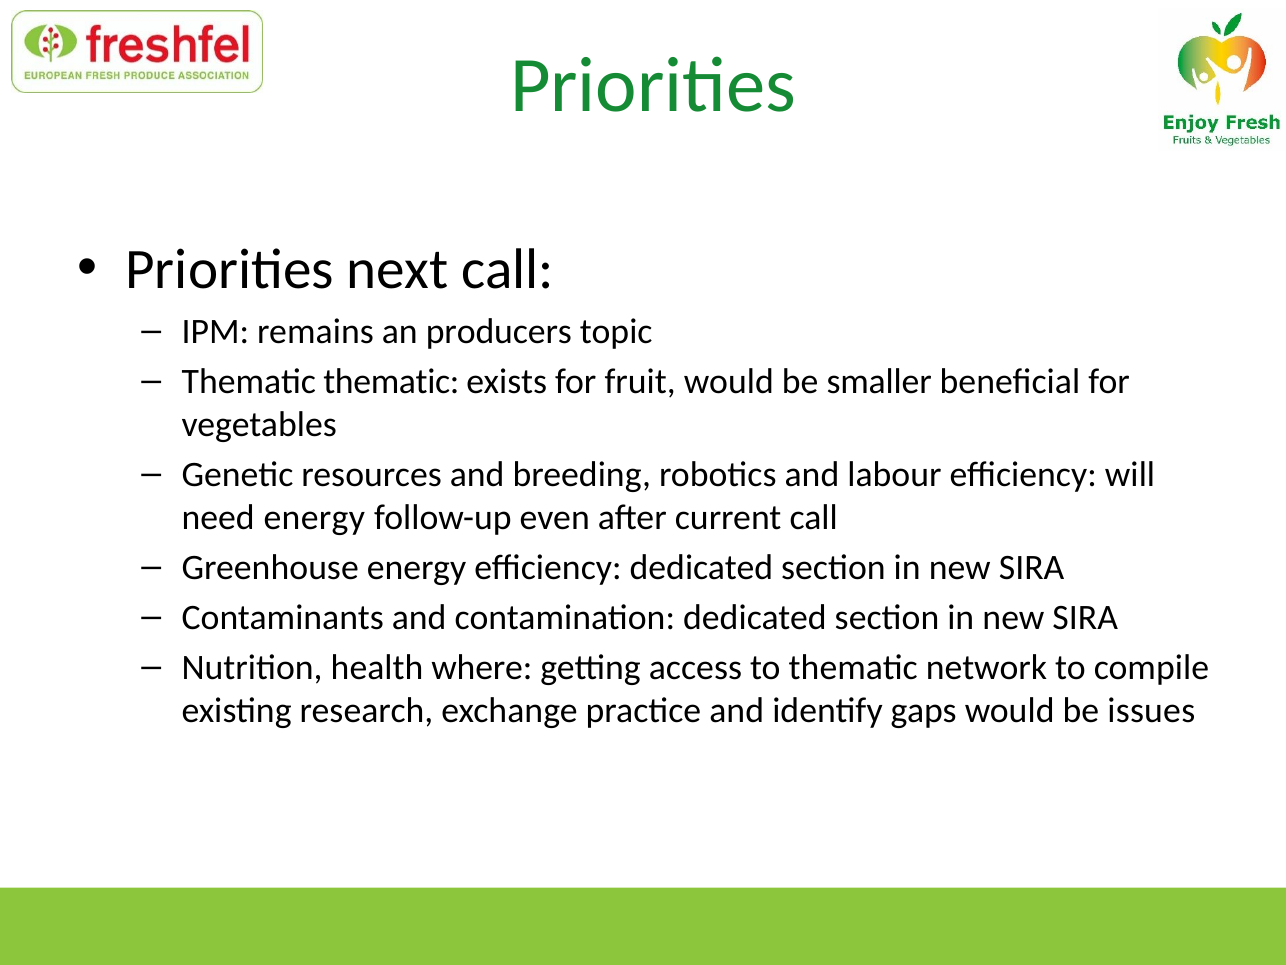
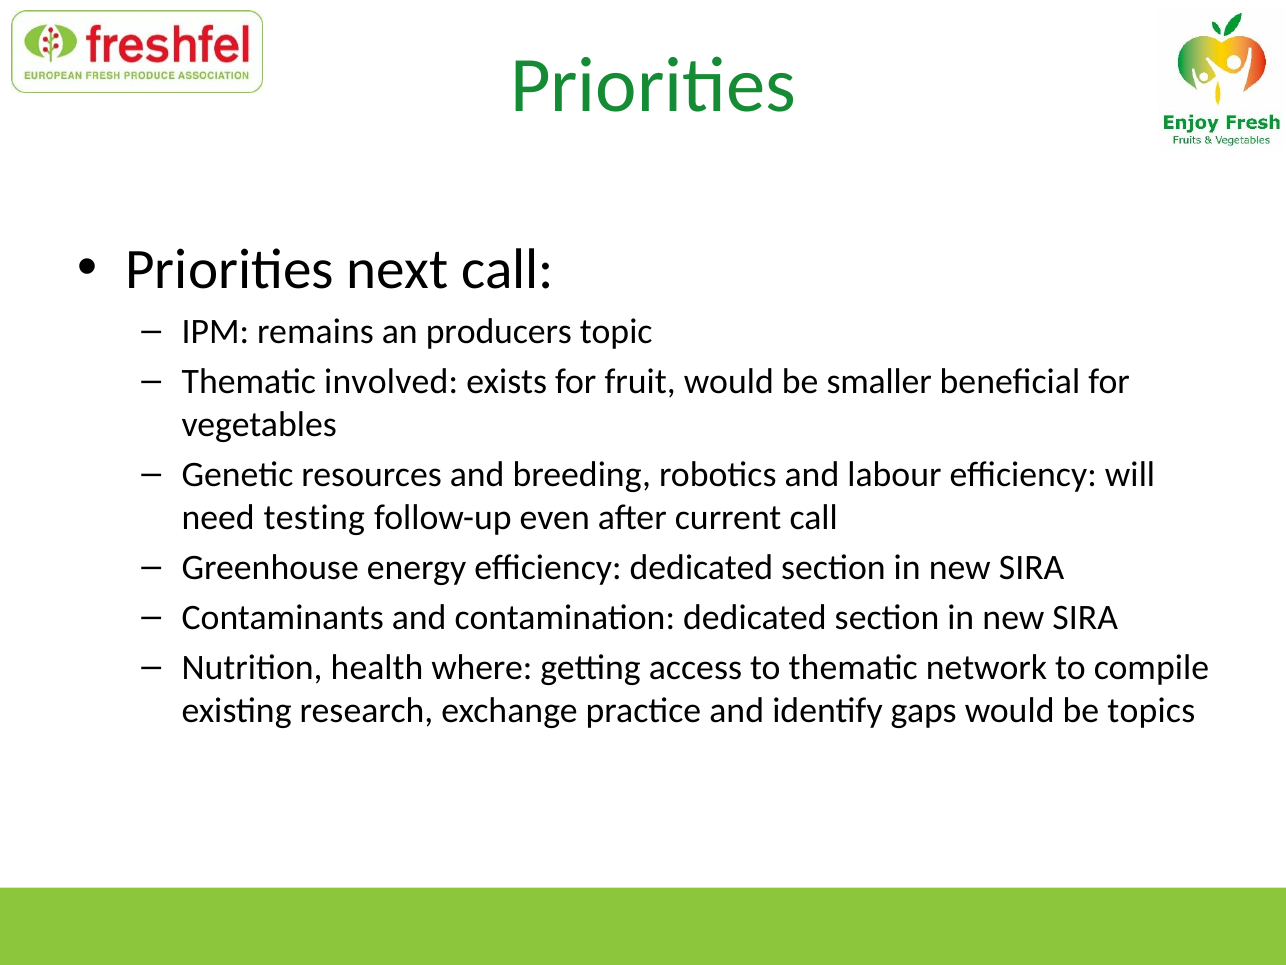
Thematic thematic: thematic -> involved
need energy: energy -> testing
issues: issues -> topics
